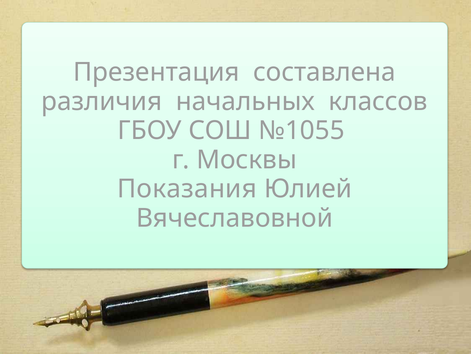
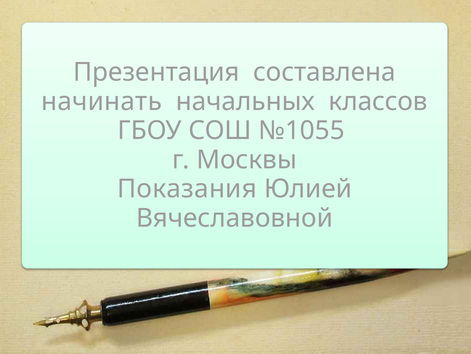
различия: различия -> начинать
